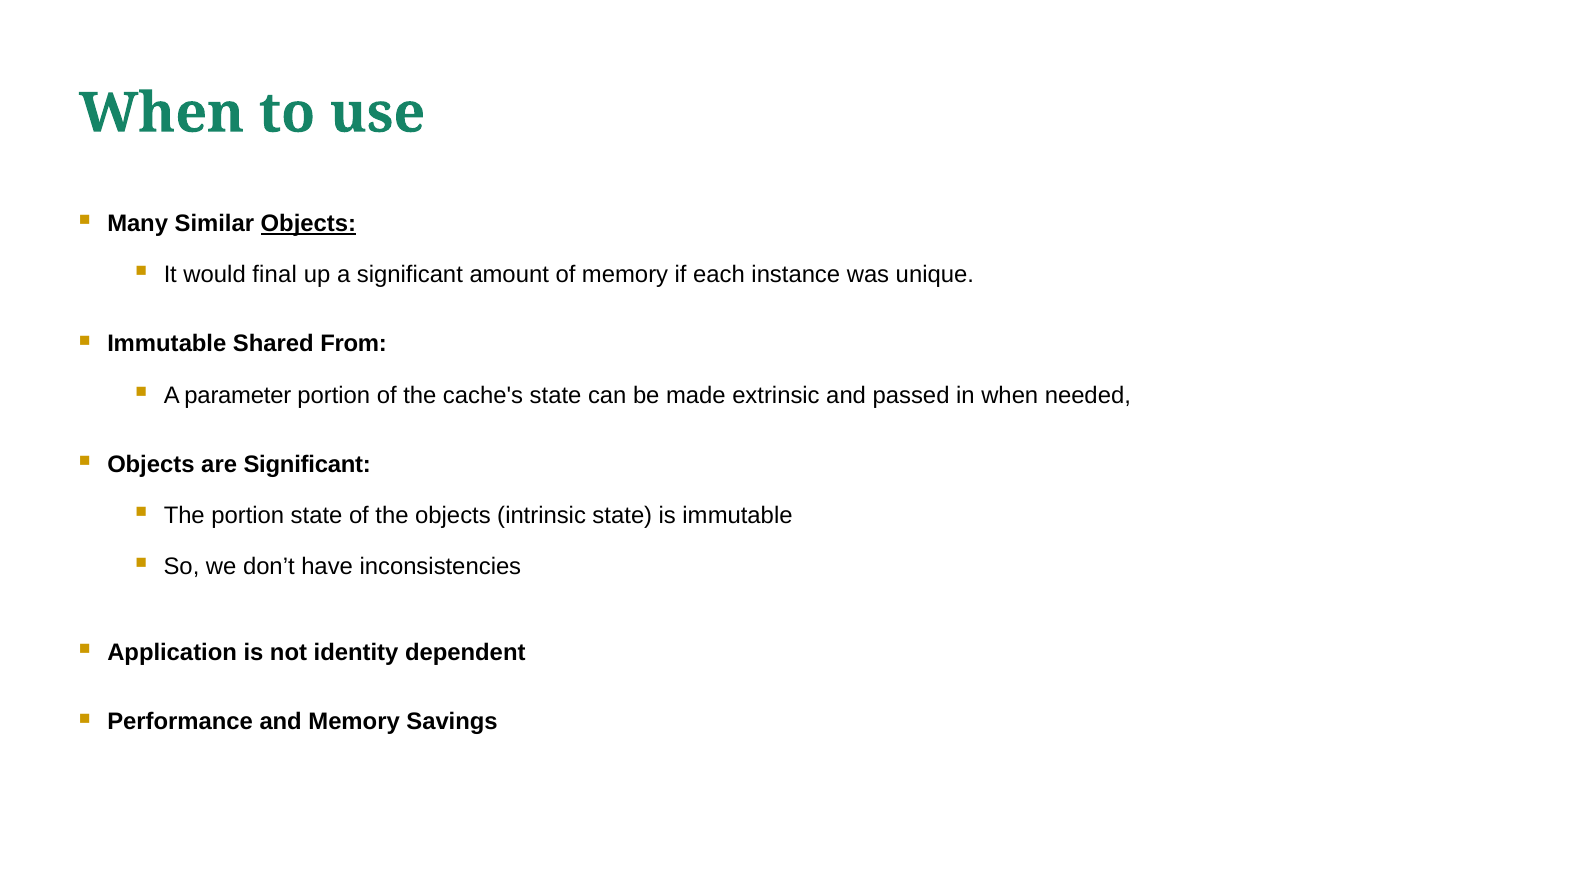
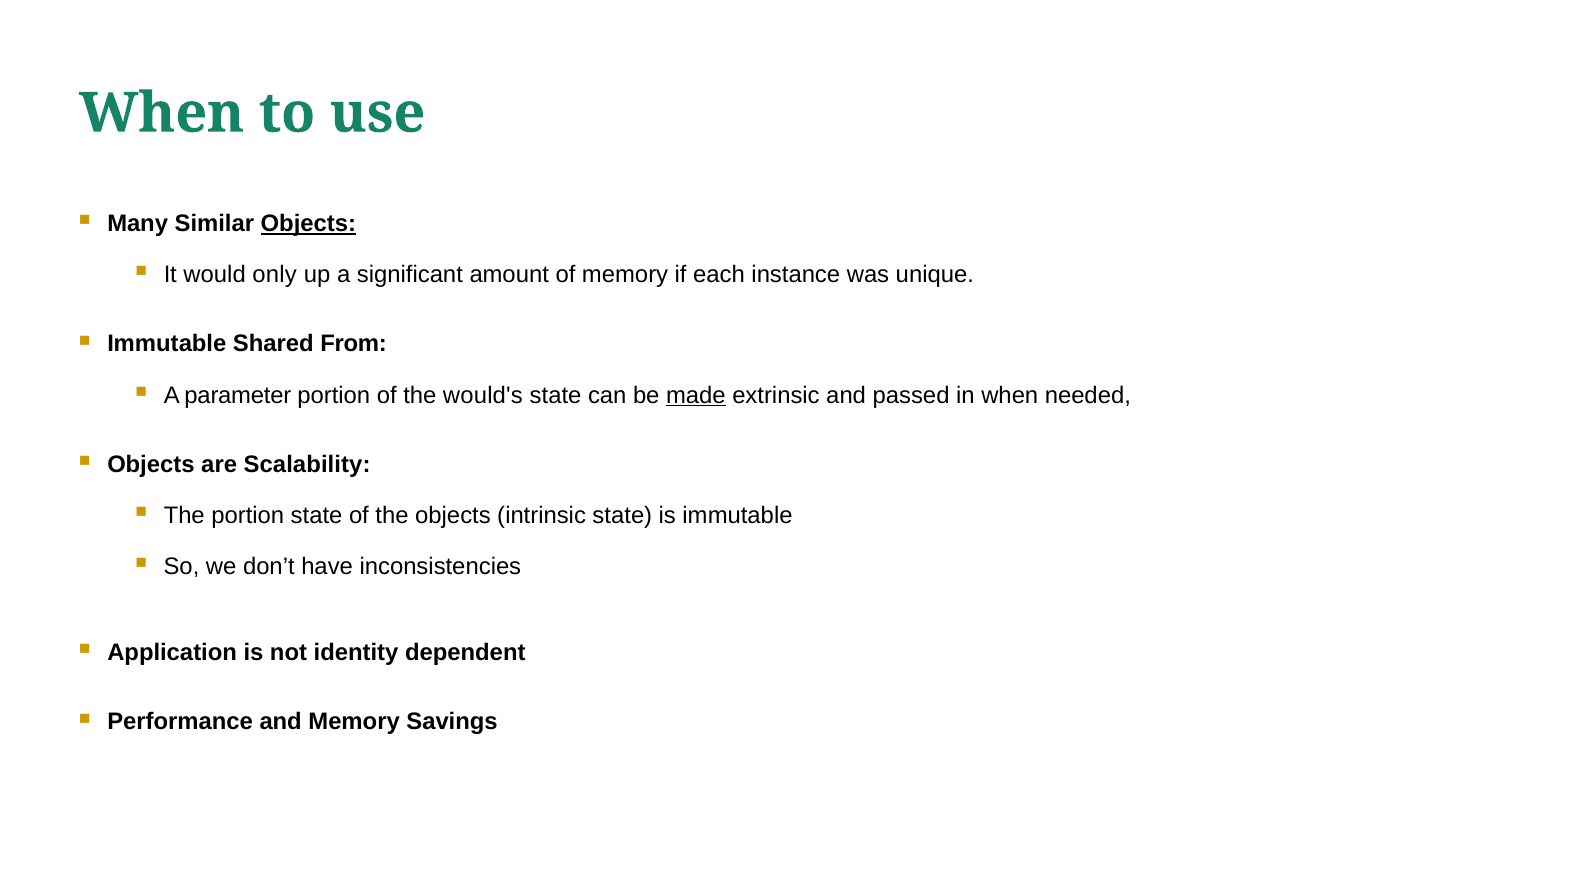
final: final -> only
cache's: cache's -> would's
made underline: none -> present
are Significant: Significant -> Scalability
